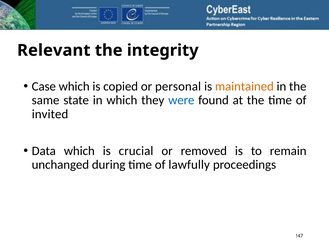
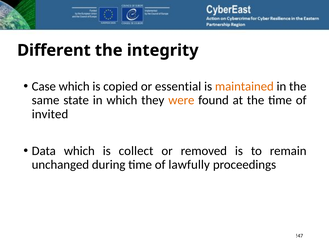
Relevant: Relevant -> Different
personal: personal -> essential
were colour: blue -> orange
crucial: crucial -> collect
